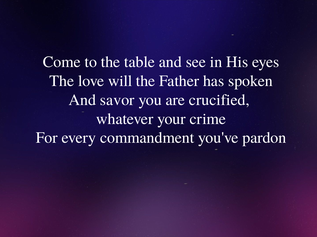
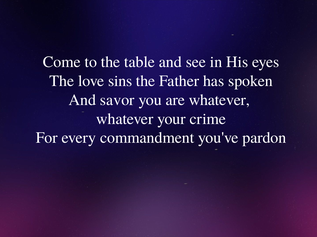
will: will -> sins
are crucified: crucified -> whatever
